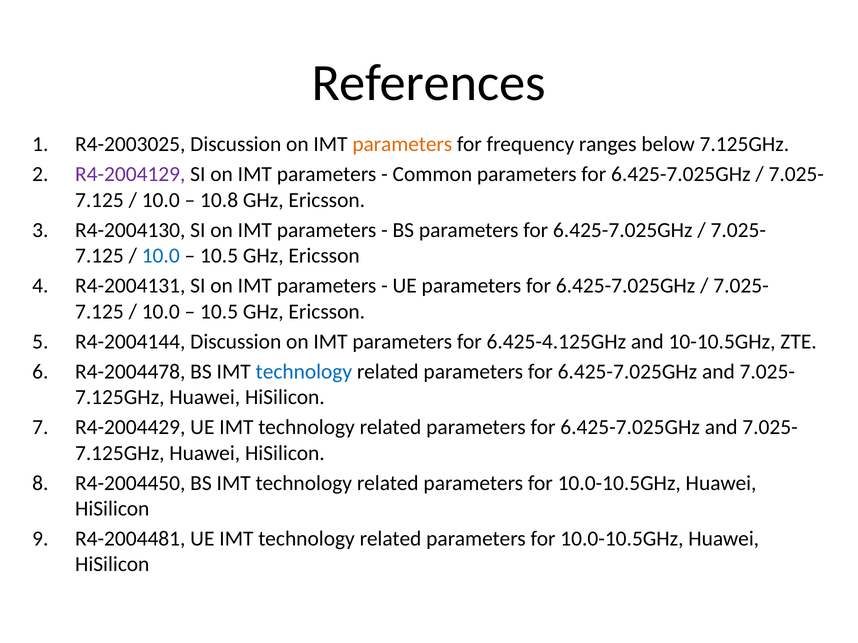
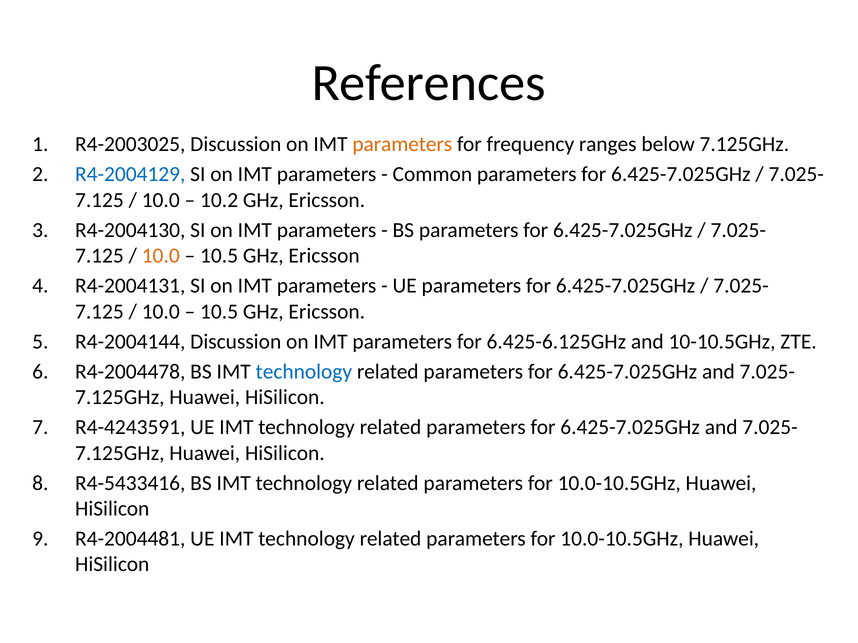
R4-2004129 colour: purple -> blue
10.8: 10.8 -> 10.2
10.0 at (161, 256) colour: blue -> orange
6.425-4.125GHz: 6.425-4.125GHz -> 6.425-6.125GHz
R4-2004429: R4-2004429 -> R4-4243591
R4-2004450: R4-2004450 -> R4-5433416
